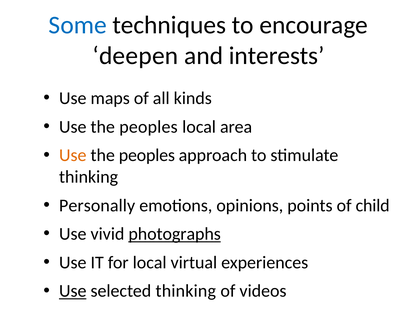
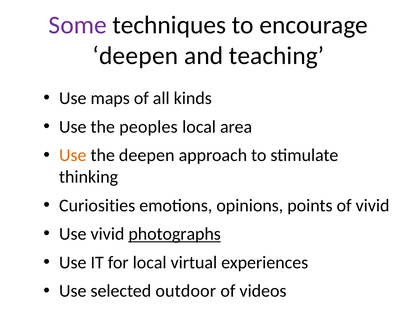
Some colour: blue -> purple
interests: interests -> teaching
peoples at (147, 155): peoples -> deepen
Personally: Personally -> Curiosities
of child: child -> vivid
Use at (73, 291) underline: present -> none
selected thinking: thinking -> outdoor
